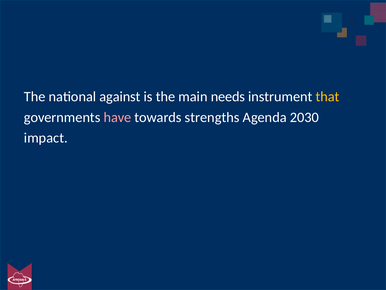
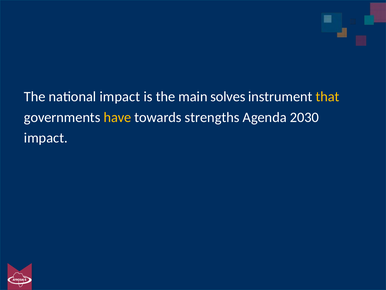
national against: against -> impact
needs: needs -> solves
have colour: pink -> yellow
